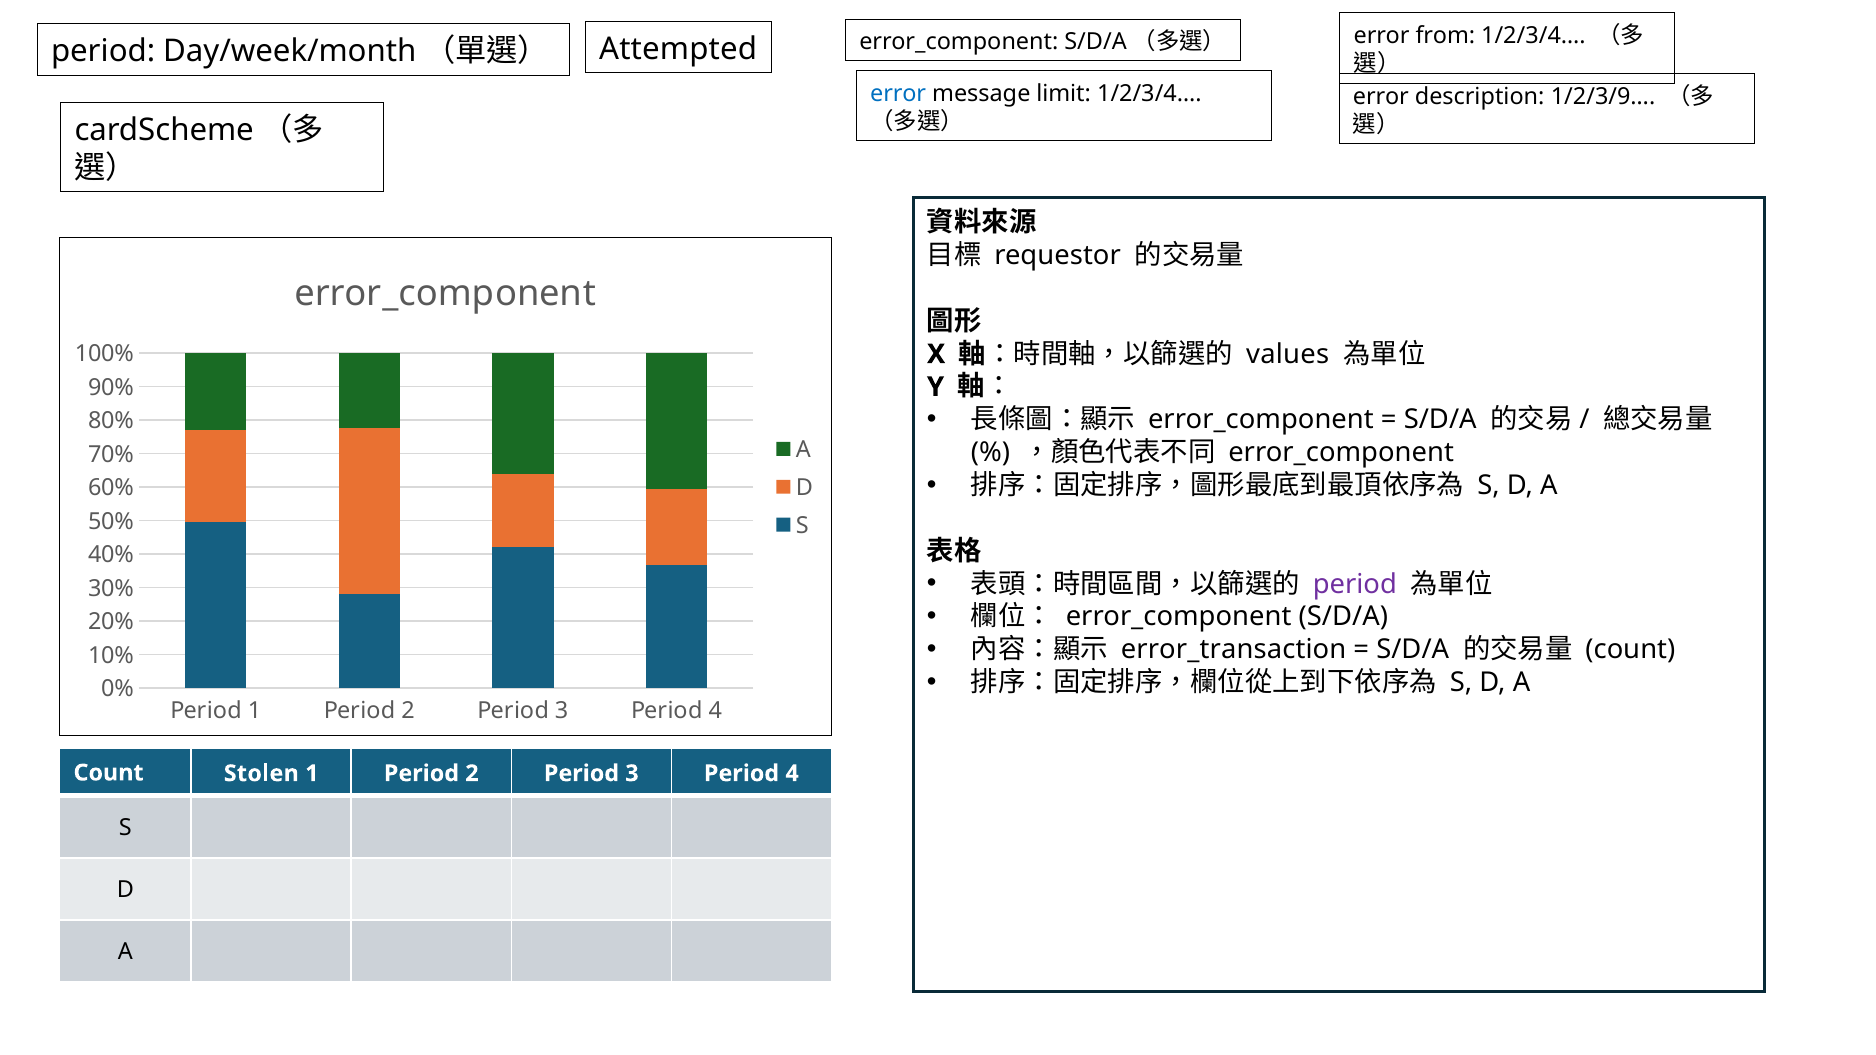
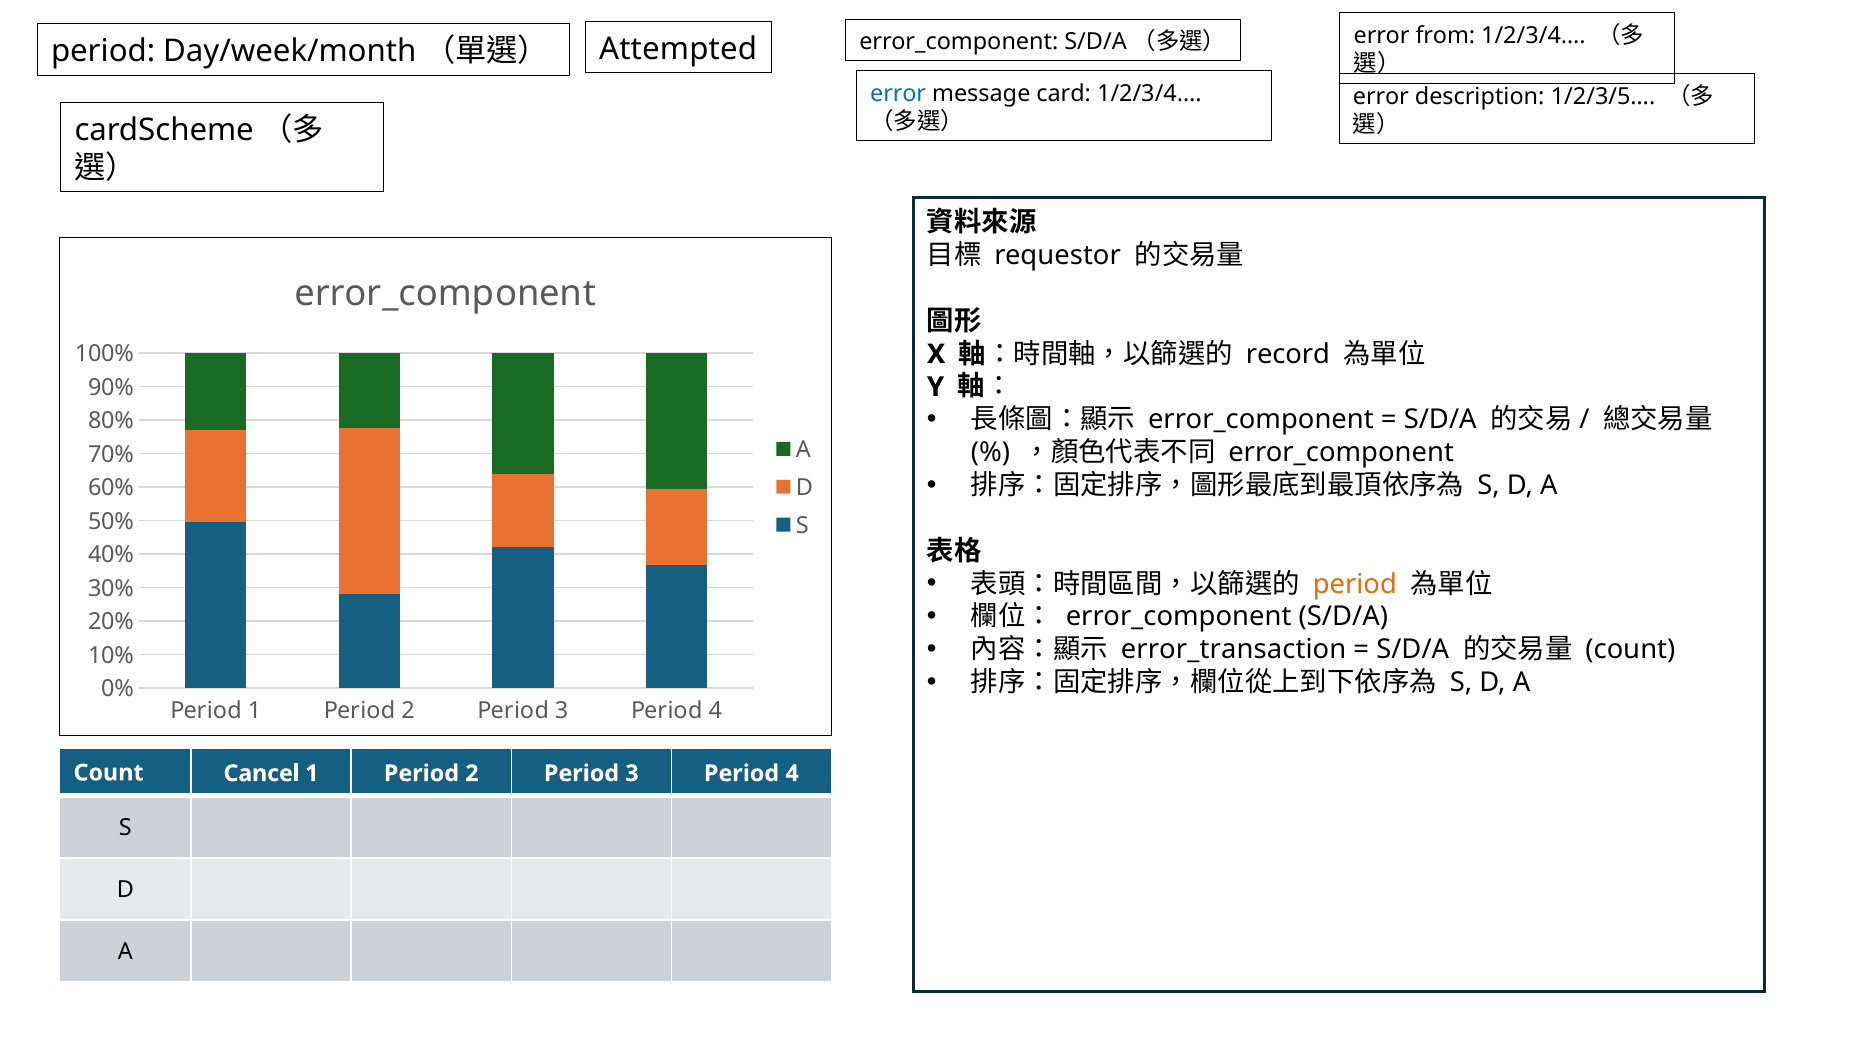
limit: limit -> card
1/2/3/9…: 1/2/3/9… -> 1/2/3/5…
values: values -> record
period at (1355, 584) colour: purple -> orange
Stolen: Stolen -> Cancel
